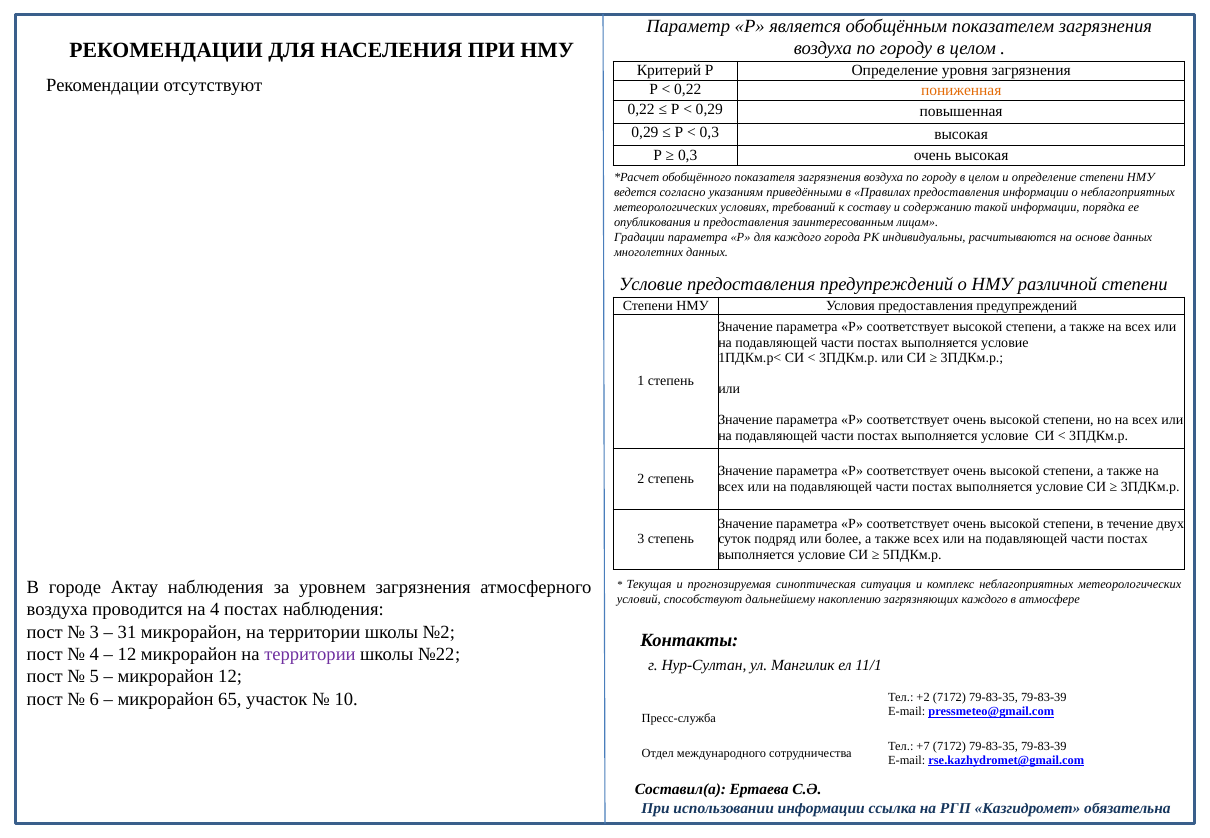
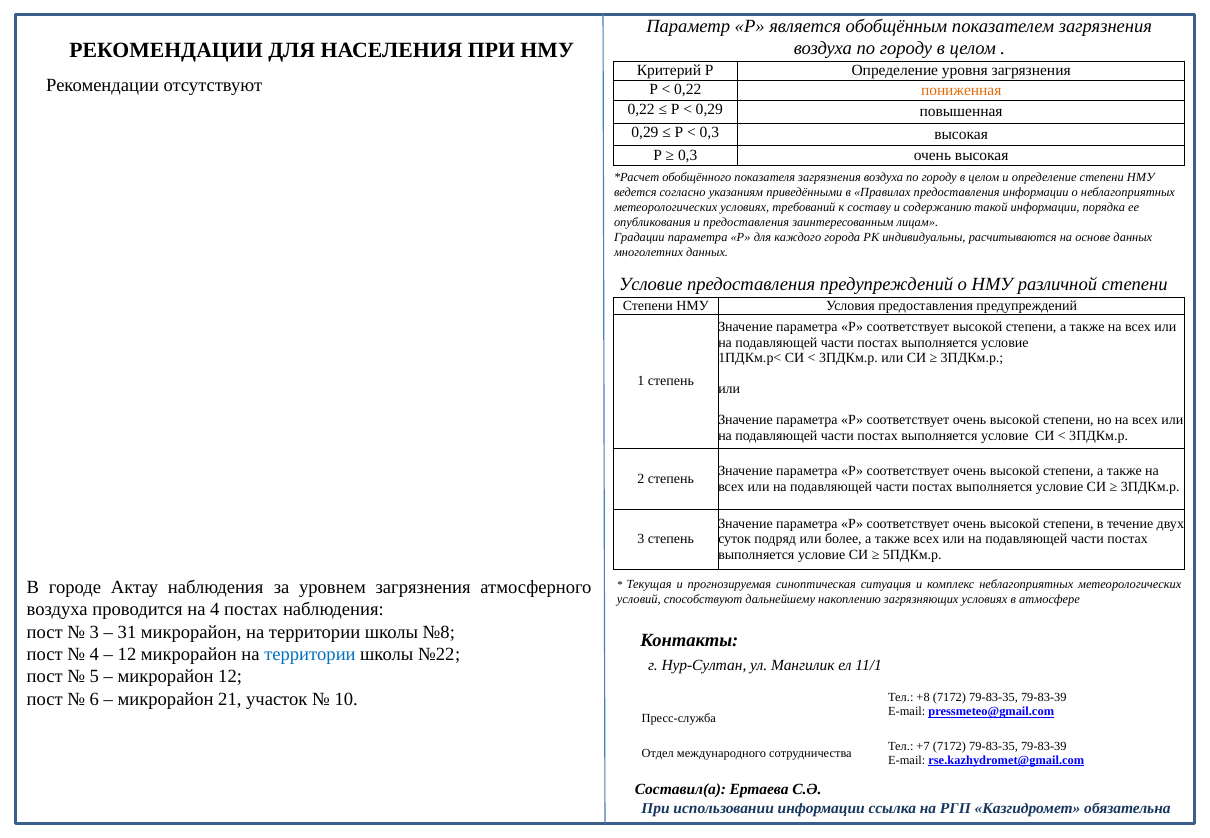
загрязняющих каждого: каждого -> условиях
№2: №2 -> №8
территории at (310, 654) colour: purple -> blue
65: 65 -> 21
+2: +2 -> +8
